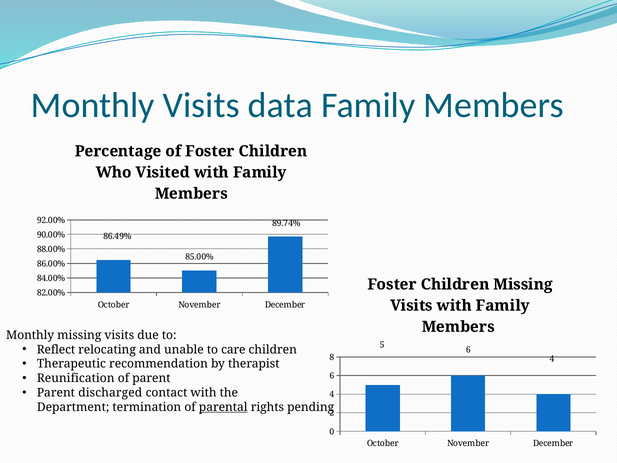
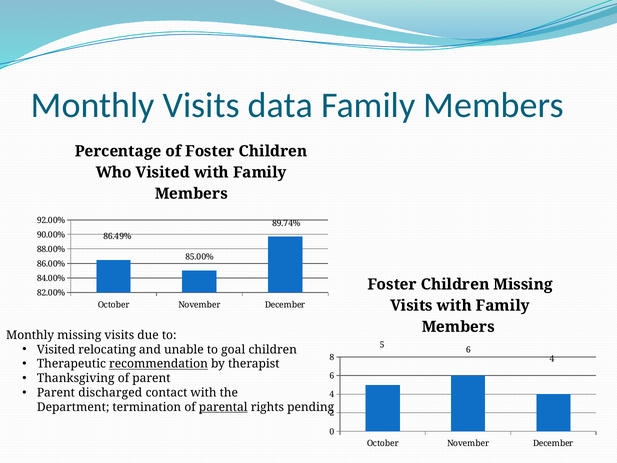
Reflect at (56, 349): Reflect -> Visited
care: care -> goal
recommendation underline: none -> present
Reunification: Reunification -> Thanksgiving
